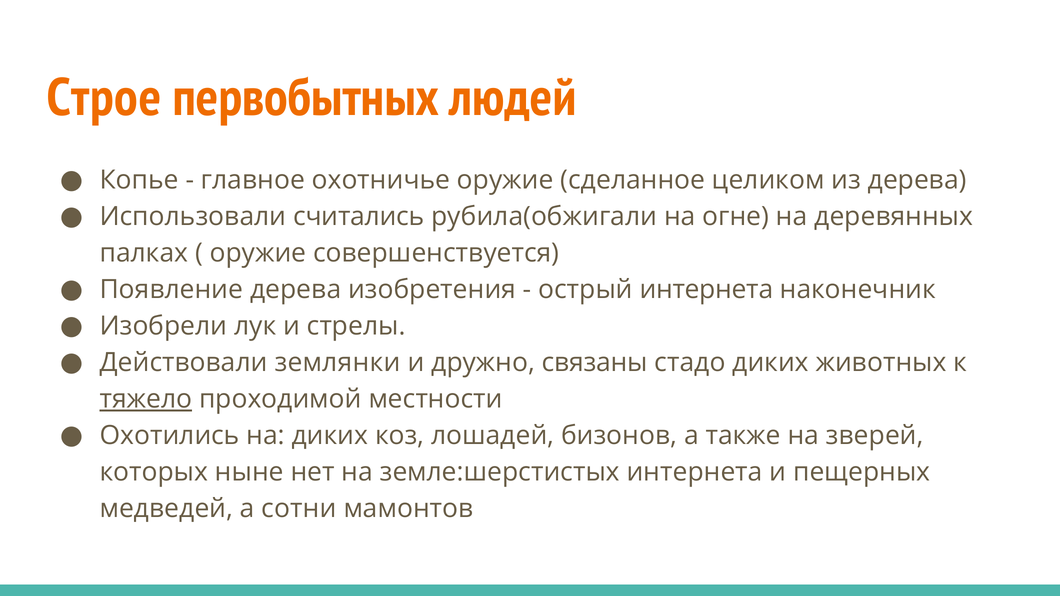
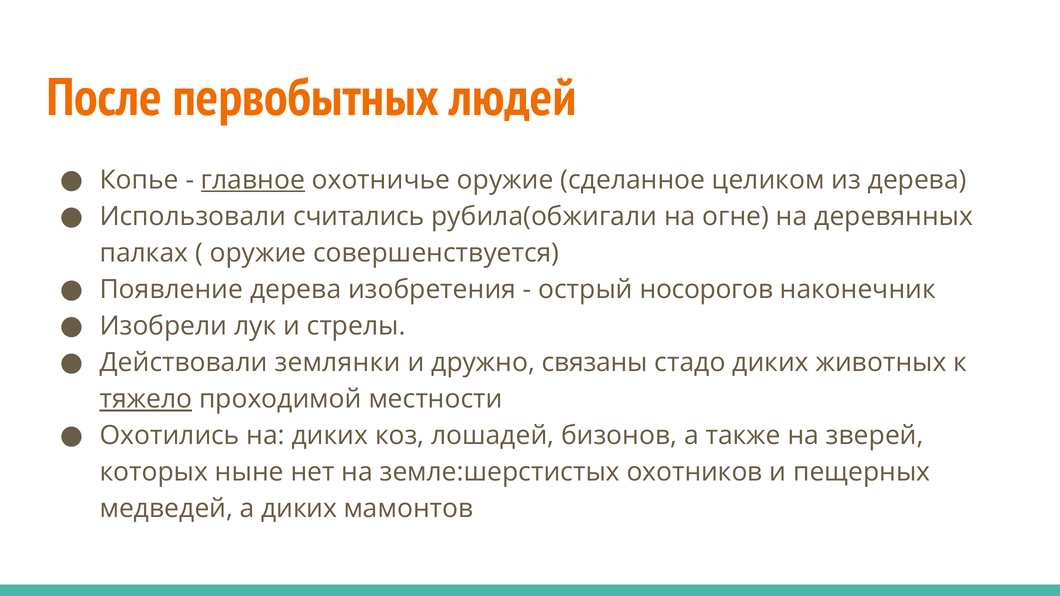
Строе: Строе -> После
главное underline: none -> present
острый интернета: интернета -> носорогов
земле:шерстистых интернета: интернета -> охотников
а сотни: сотни -> диких
